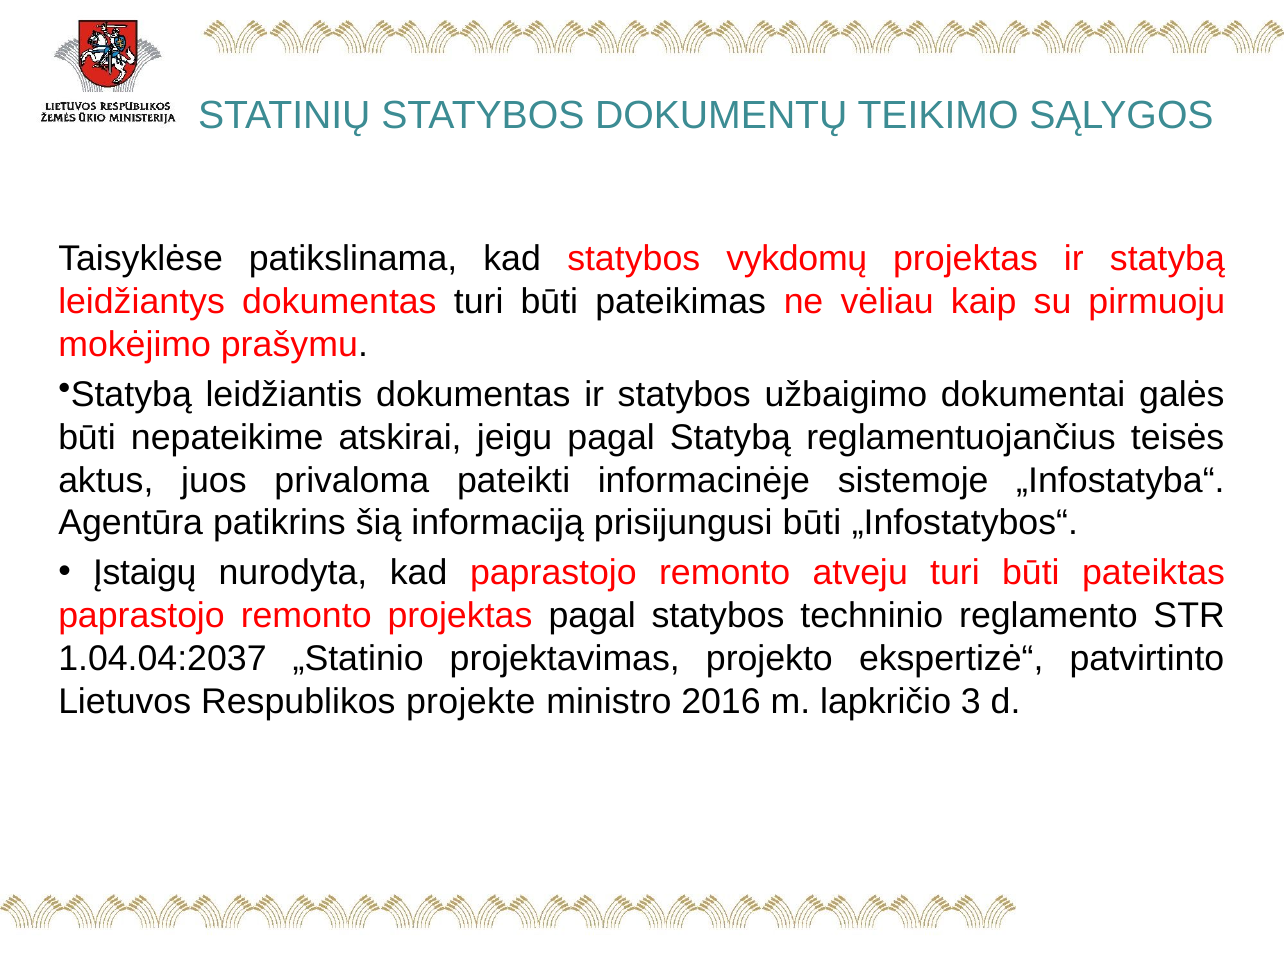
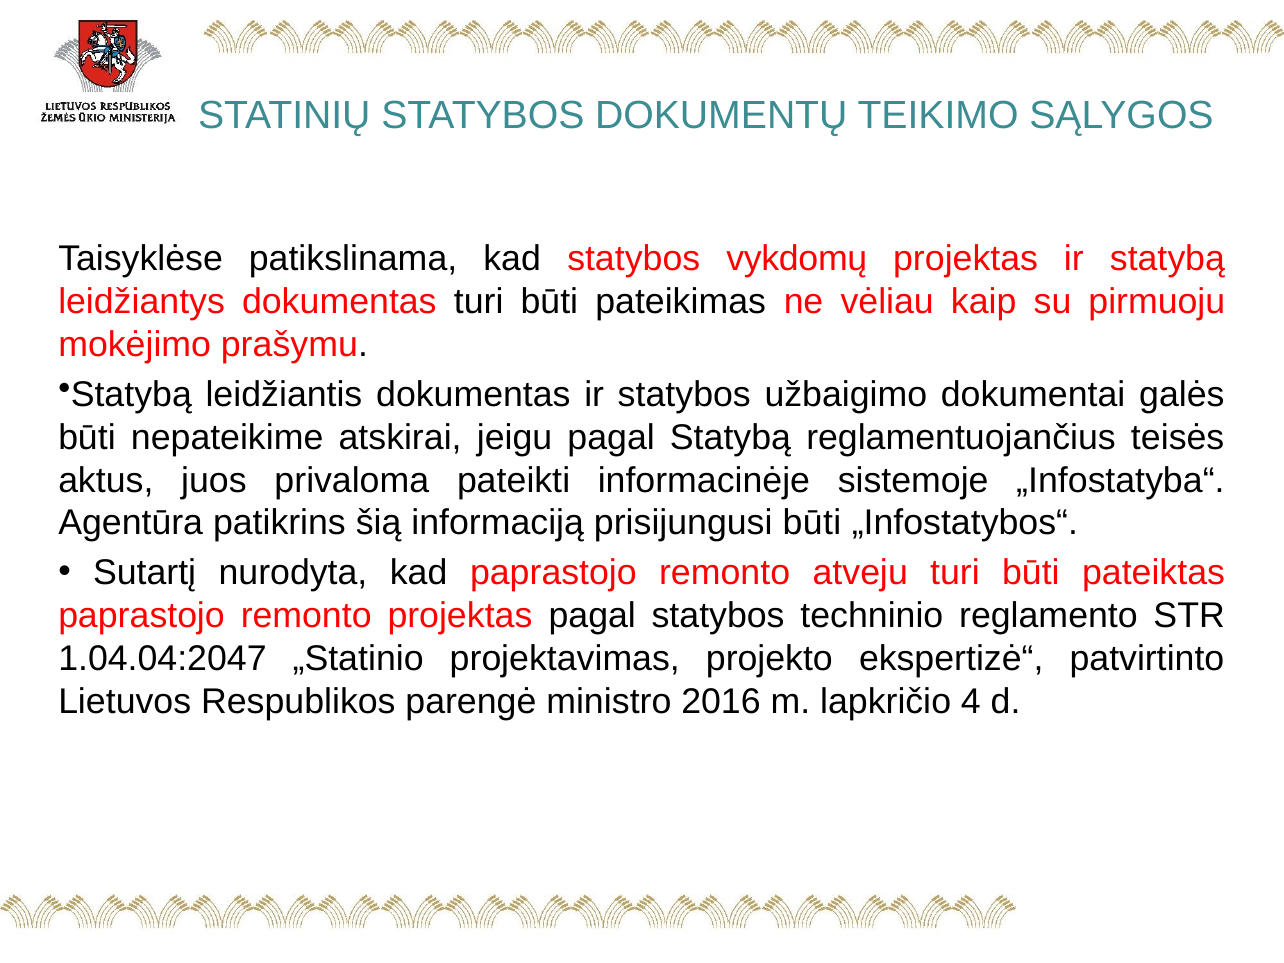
Įstaigų: Įstaigų -> Sutartį
1.04.04:2037: 1.04.04:2037 -> 1.04.04:2047
projekte: projekte -> parengė
3: 3 -> 4
